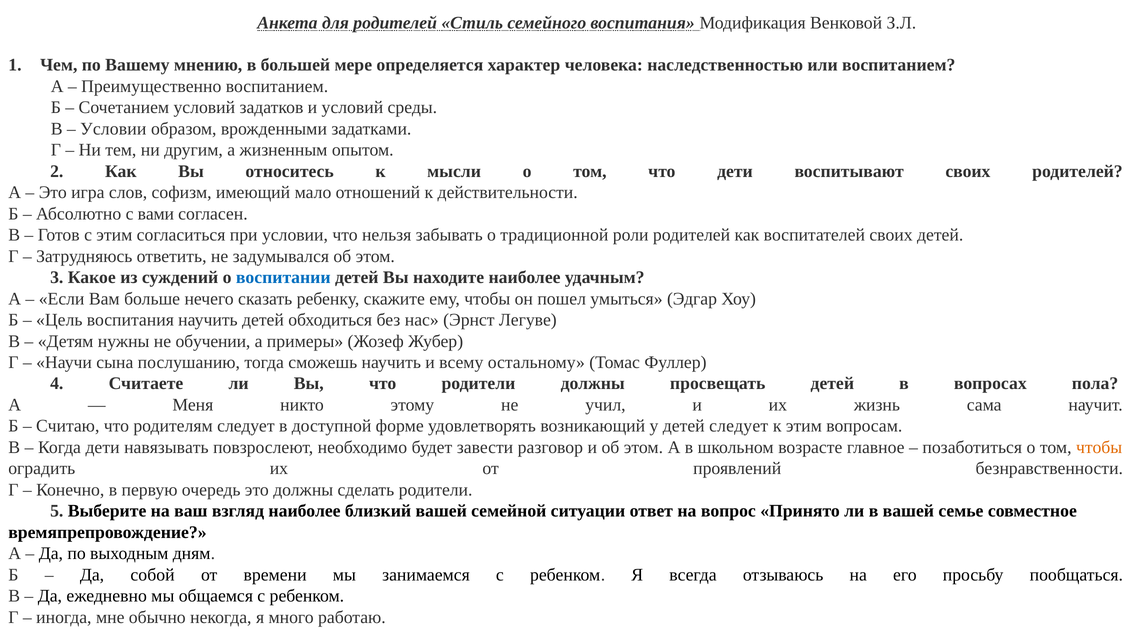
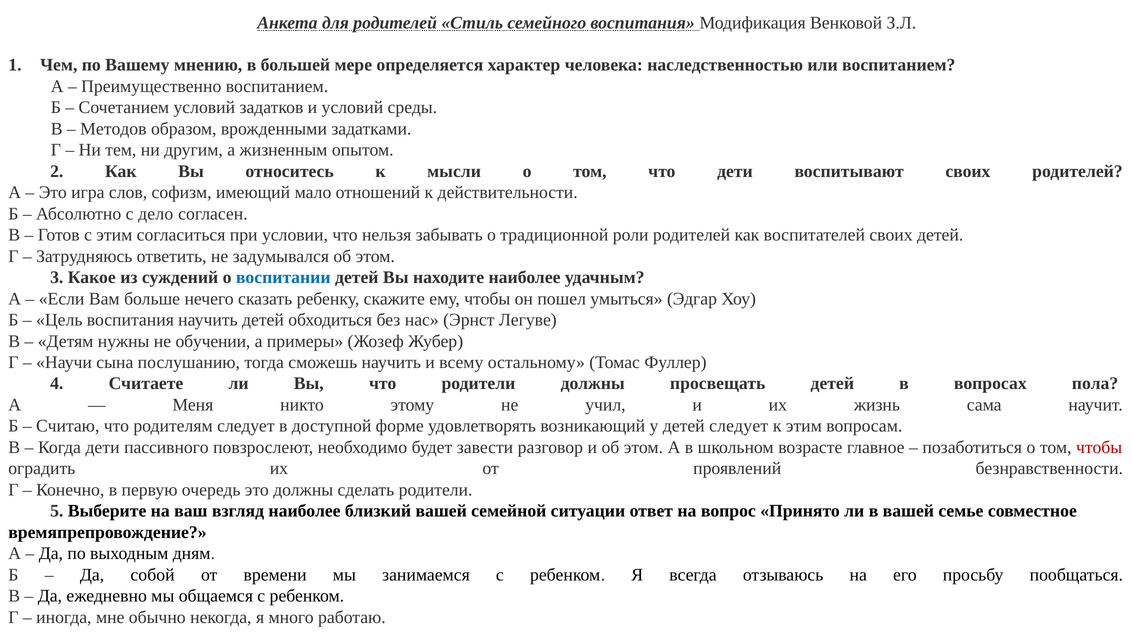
Условии at (113, 129): Условии -> Методов
вами: вами -> дело
навязывать: навязывать -> пассивного
чтобы at (1099, 447) colour: orange -> red
